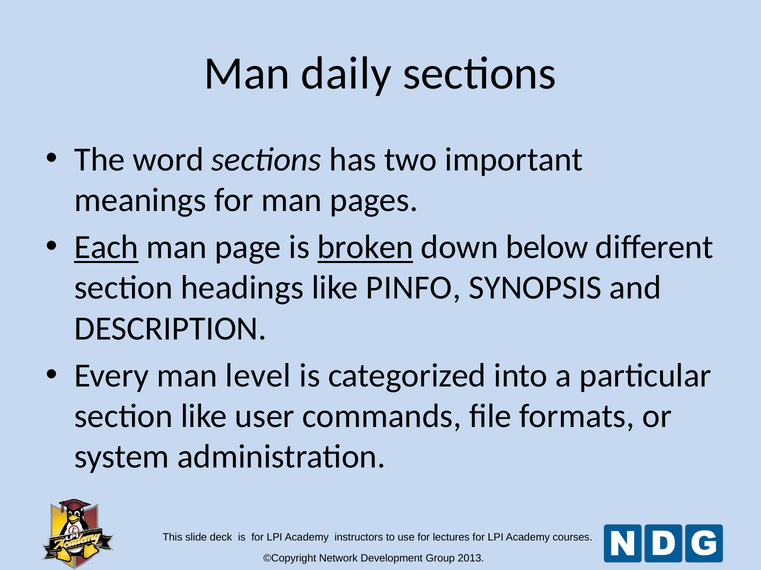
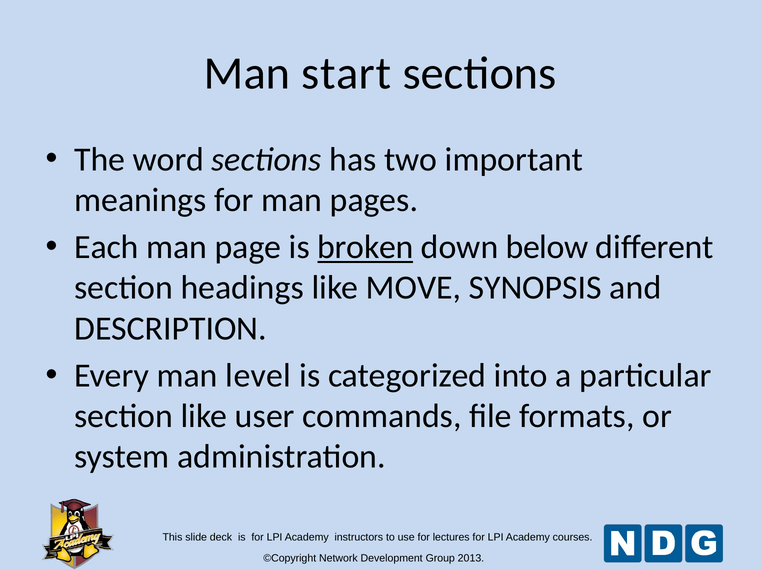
daily: daily -> start
Each underline: present -> none
PINFO: PINFO -> MOVE
